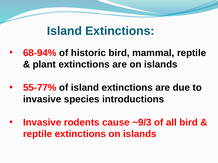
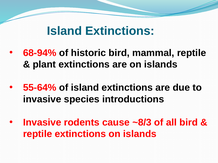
55-77%: 55-77% -> 55-64%
~9/3: ~9/3 -> ~8/3
